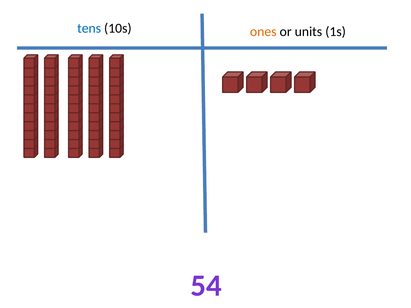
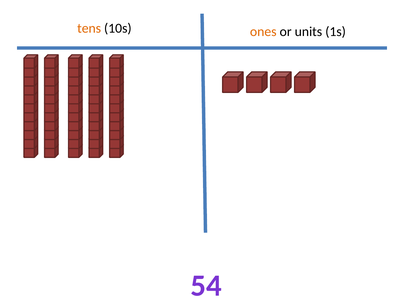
tens colour: blue -> orange
